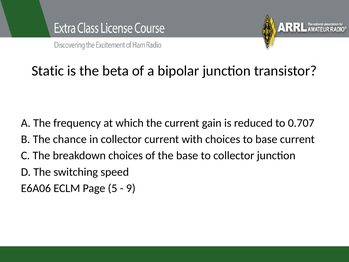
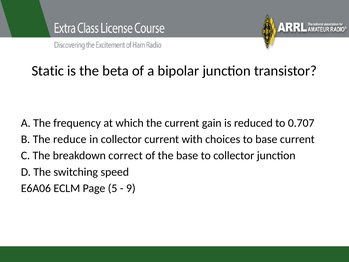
chance: chance -> reduce
breakdown choices: choices -> correct
